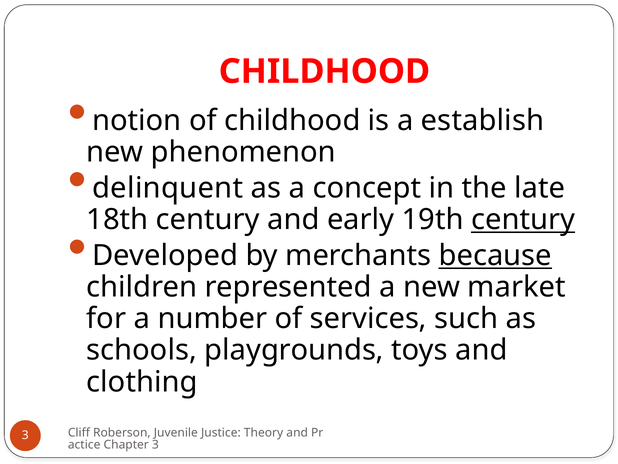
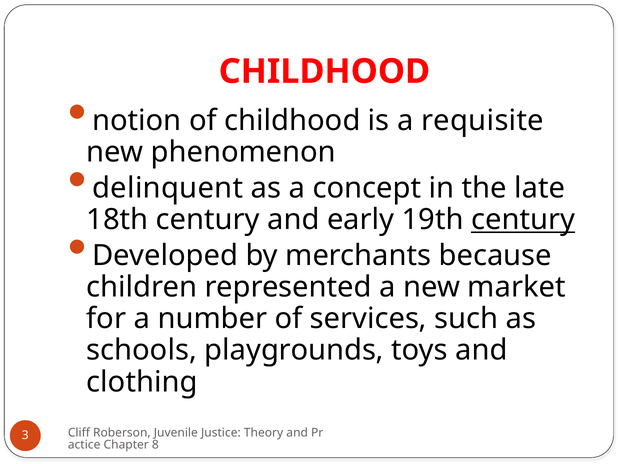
establish: establish -> requisite
because underline: present -> none
Chapter 3: 3 -> 8
